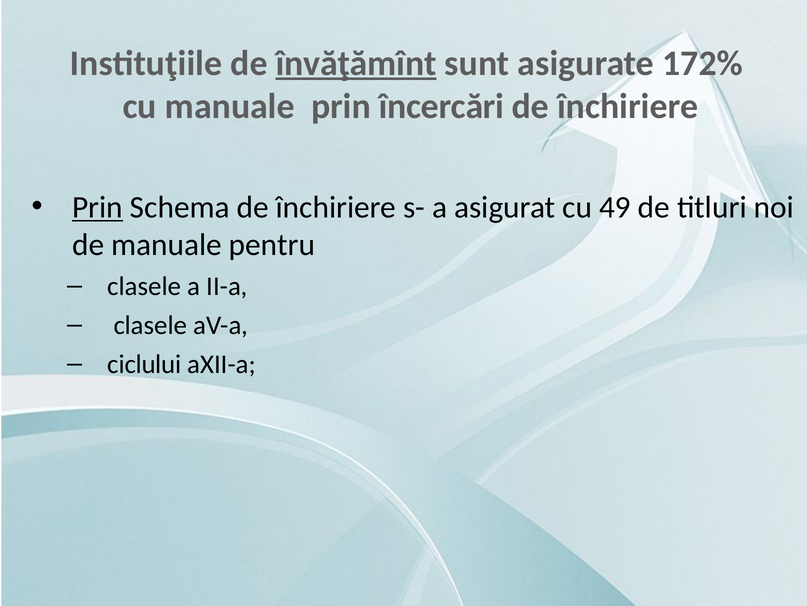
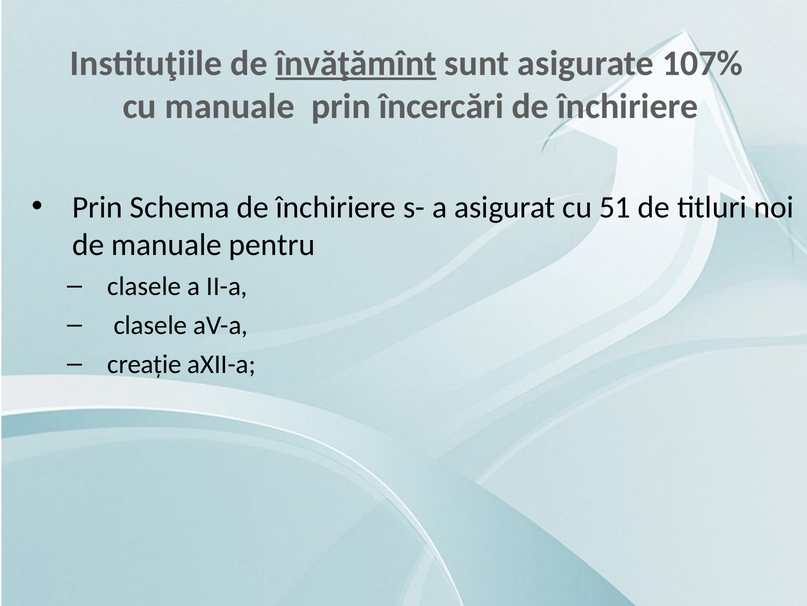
172%: 172% -> 107%
Prin at (98, 207) underline: present -> none
49: 49 -> 51
ciclului: ciclului -> creație
